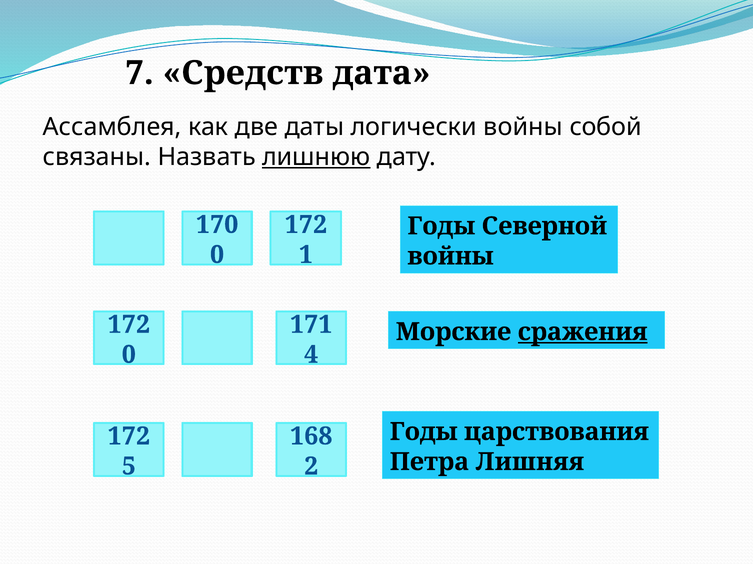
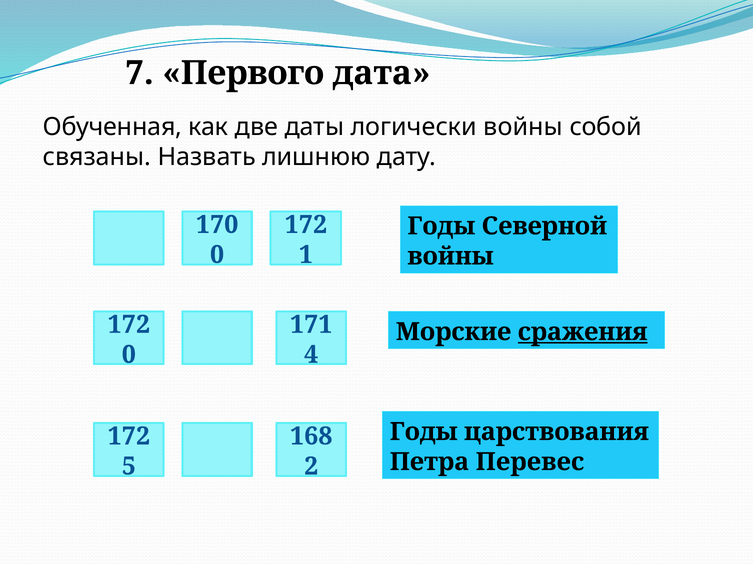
Средств: Средств -> Первого
Ассамблея: Ассамблея -> Обученная
лишнюю underline: present -> none
Лишняя: Лишняя -> Перевес
